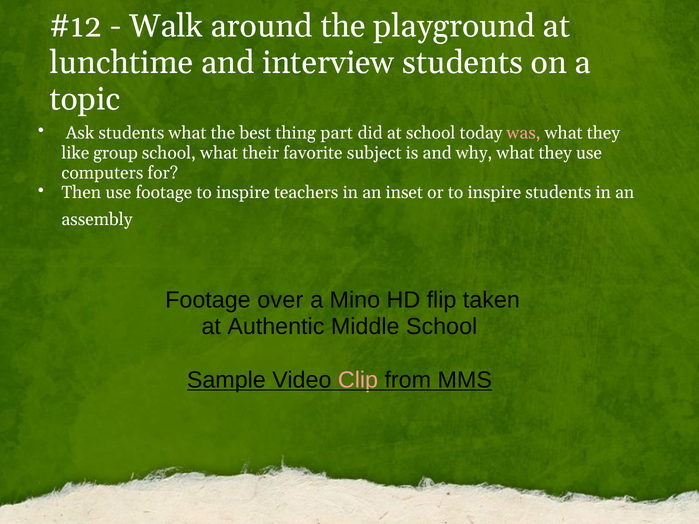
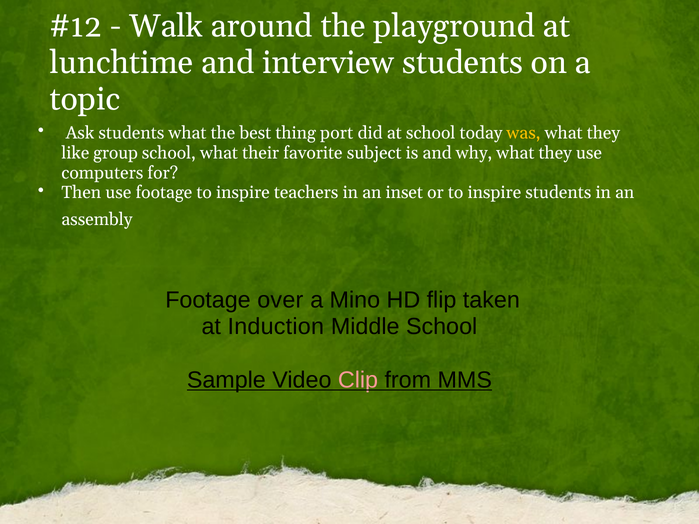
part: part -> port
was colour: pink -> yellow
Authentic: Authentic -> Induction
